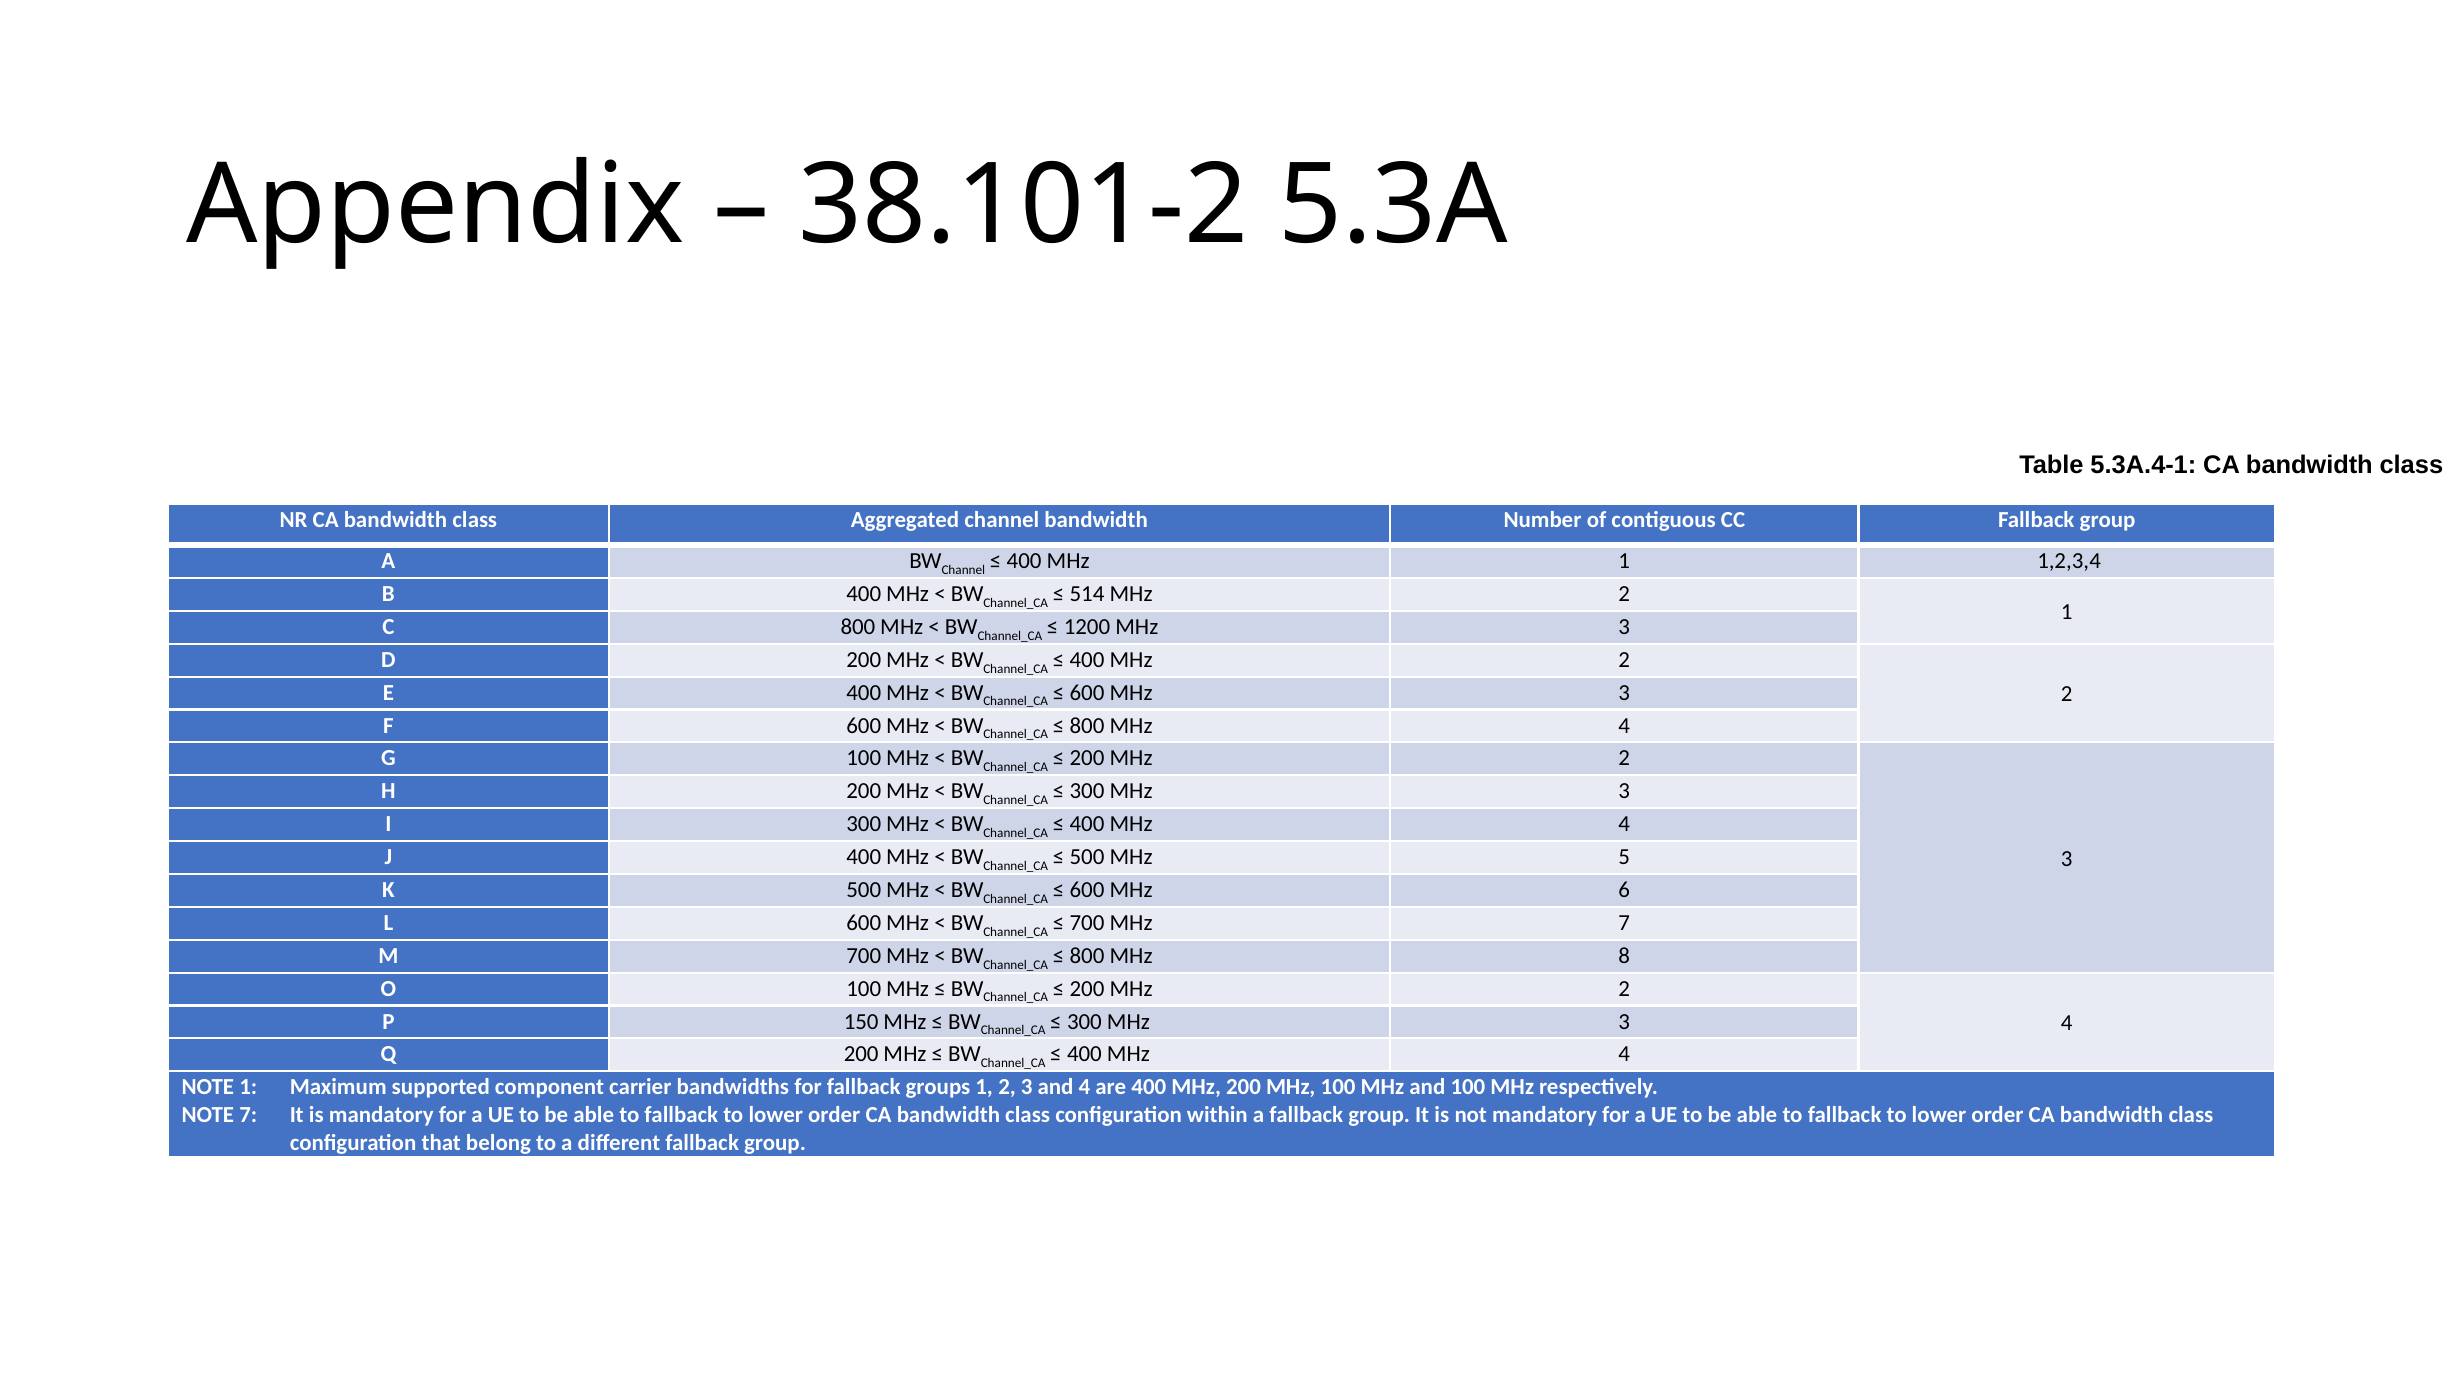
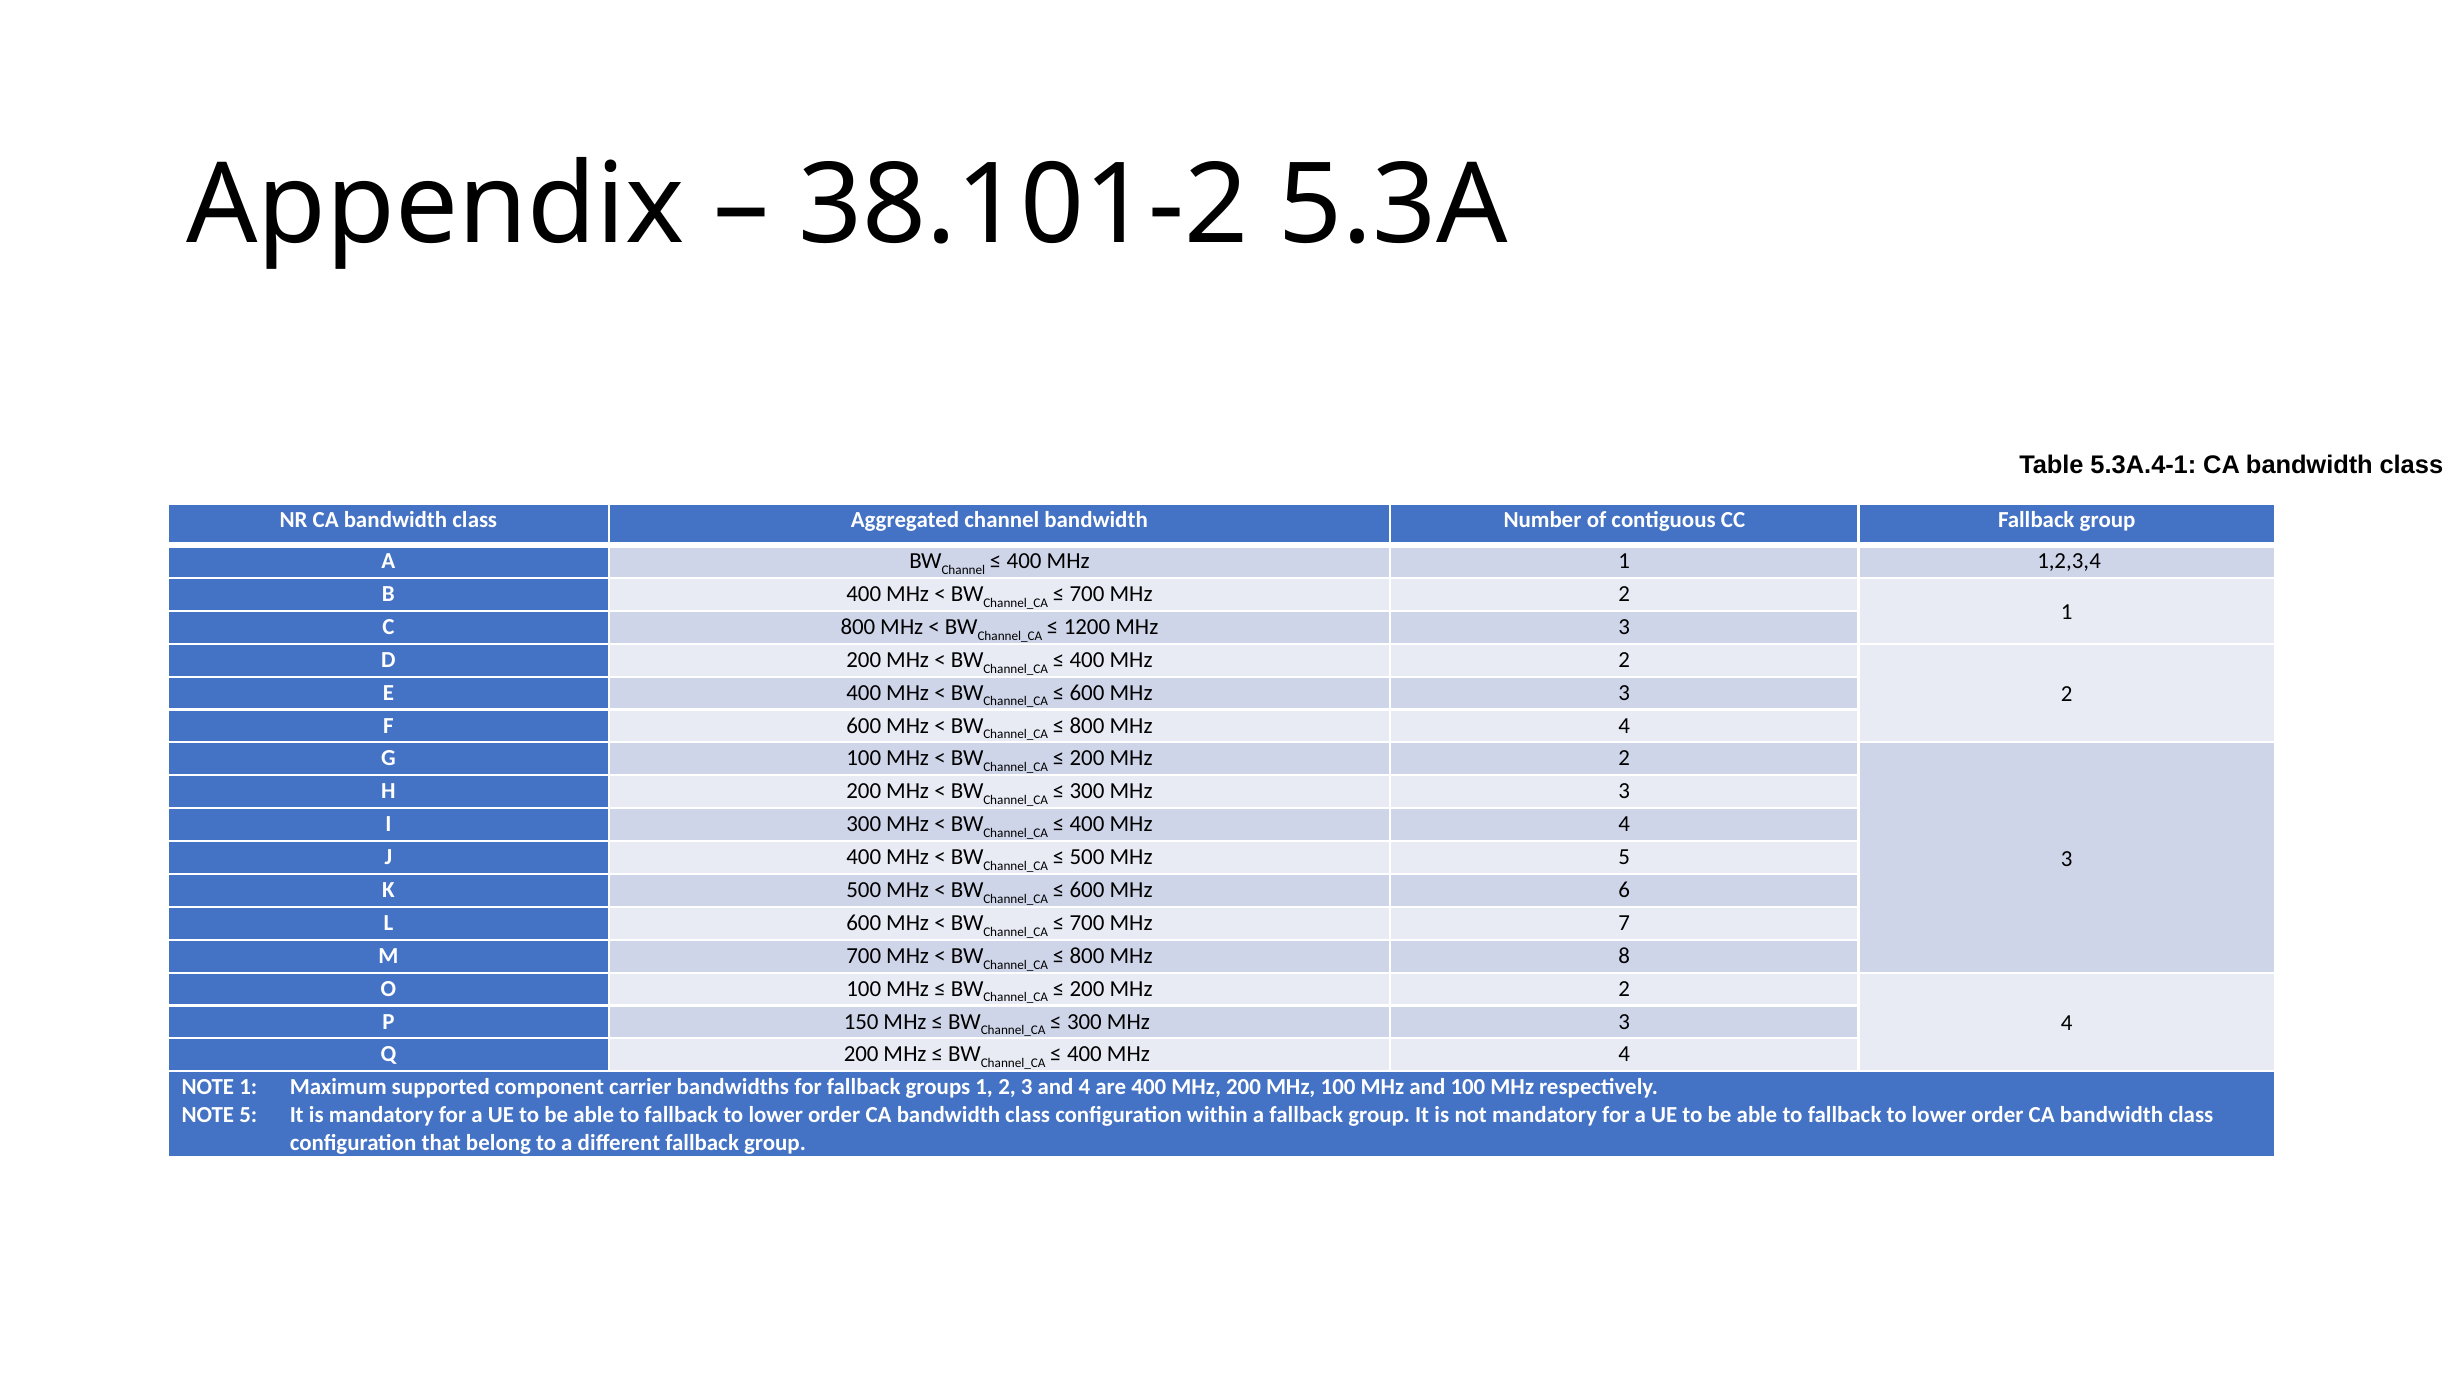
514 at (1087, 594): 514 -> 700
NOTE 7: 7 -> 5
